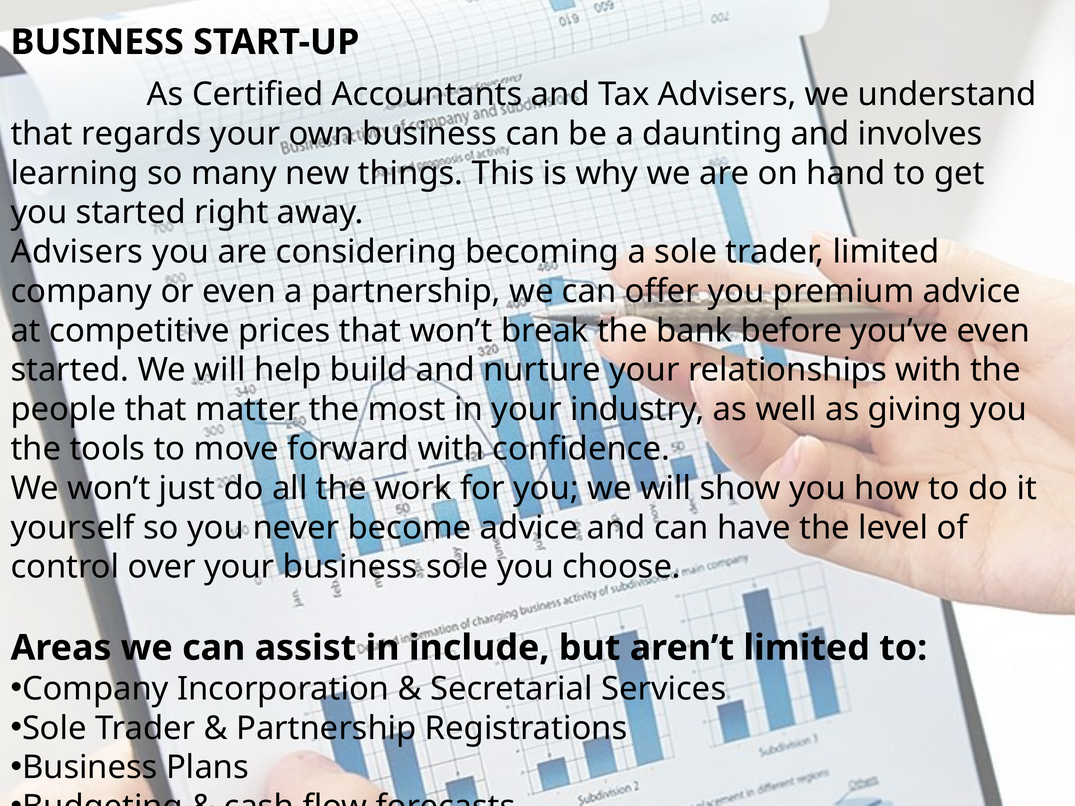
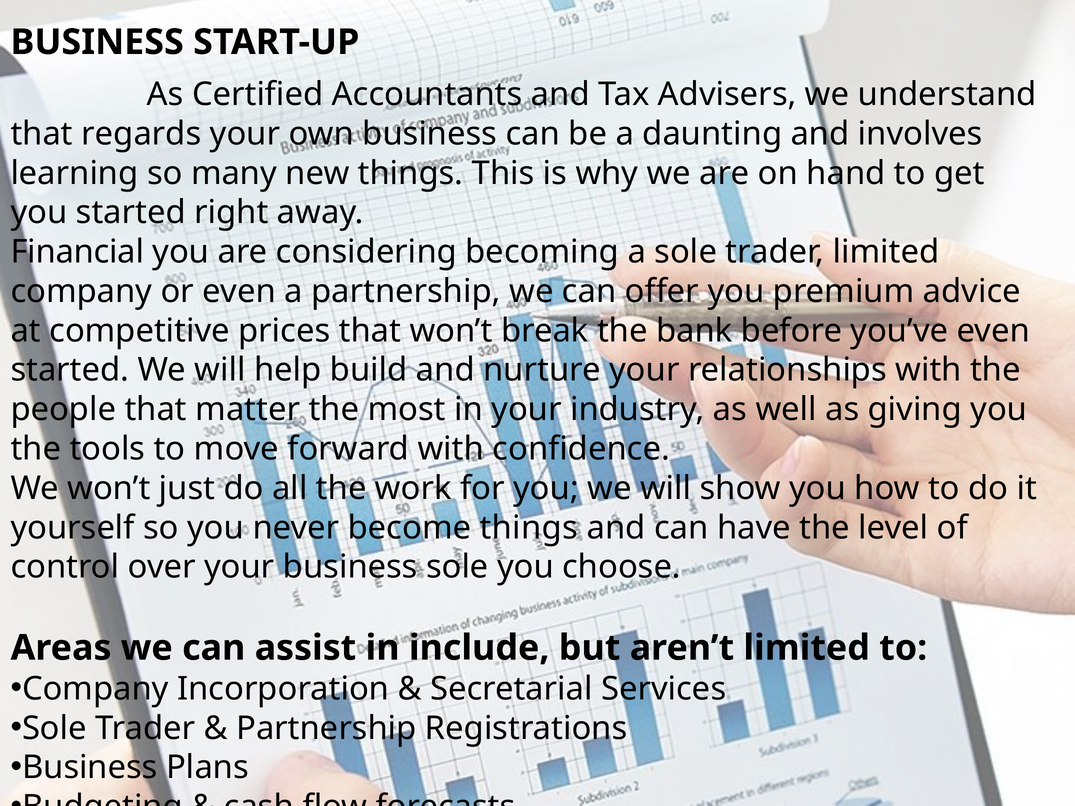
Advisers at (77, 252): Advisers -> Financial
become advice: advice -> things
